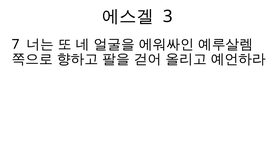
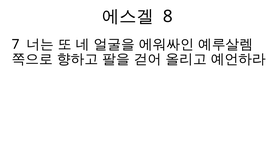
3: 3 -> 8
